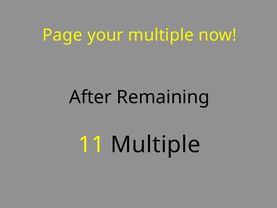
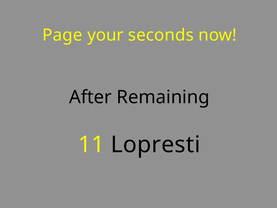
your multiple: multiple -> seconds
11 Multiple: Multiple -> Lopresti
